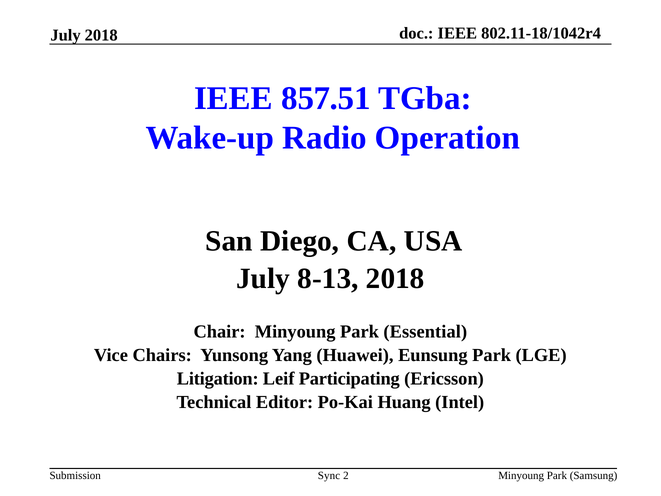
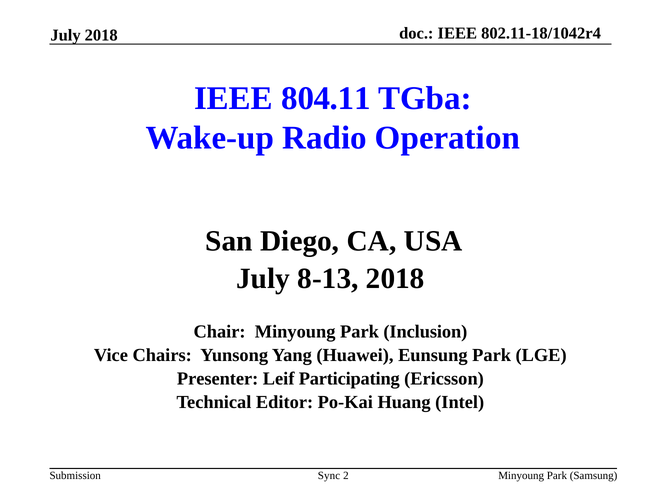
857.51: 857.51 -> 804.11
Essential: Essential -> Inclusion
Litigation: Litigation -> Presenter
